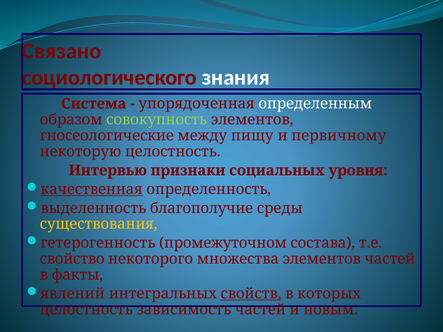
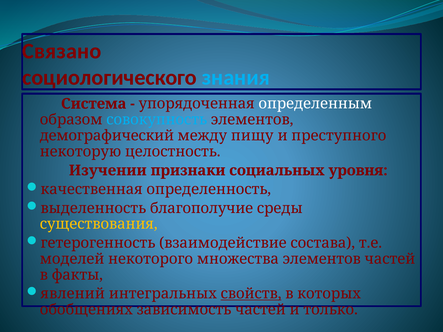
знания colour: white -> light blue
совокупность colour: light green -> light blue
гносеологические: гносеологические -> демографический
первичному: первичному -> преступного
Интервью: Интервью -> Изучении
качественная underline: present -> none
промежуточном: промежуточном -> взаимодействие
свойство: свойство -> моделей
целостность at (86, 310): целостность -> обобщениях
новым: новым -> только
